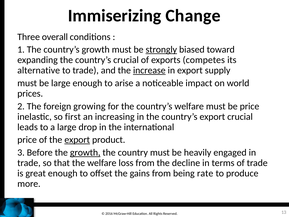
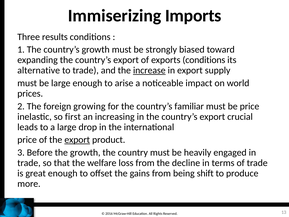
Change: Change -> Imports
overall: overall -> results
strongly underline: present -> none
expanding the country’s crucial: crucial -> export
exports competes: competes -> conditions
country’s welfare: welfare -> familiar
growth at (85, 152) underline: present -> none
rate: rate -> shift
